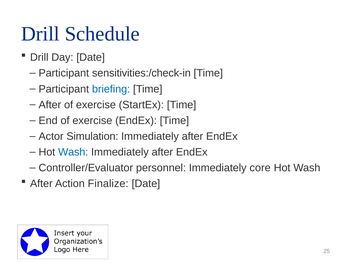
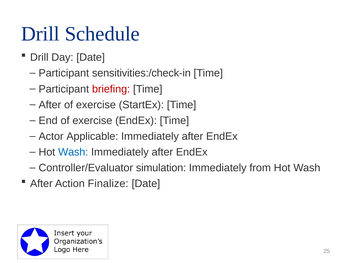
briefing colour: blue -> red
Simulation: Simulation -> Applicable
personnel: personnel -> simulation
core: core -> from
